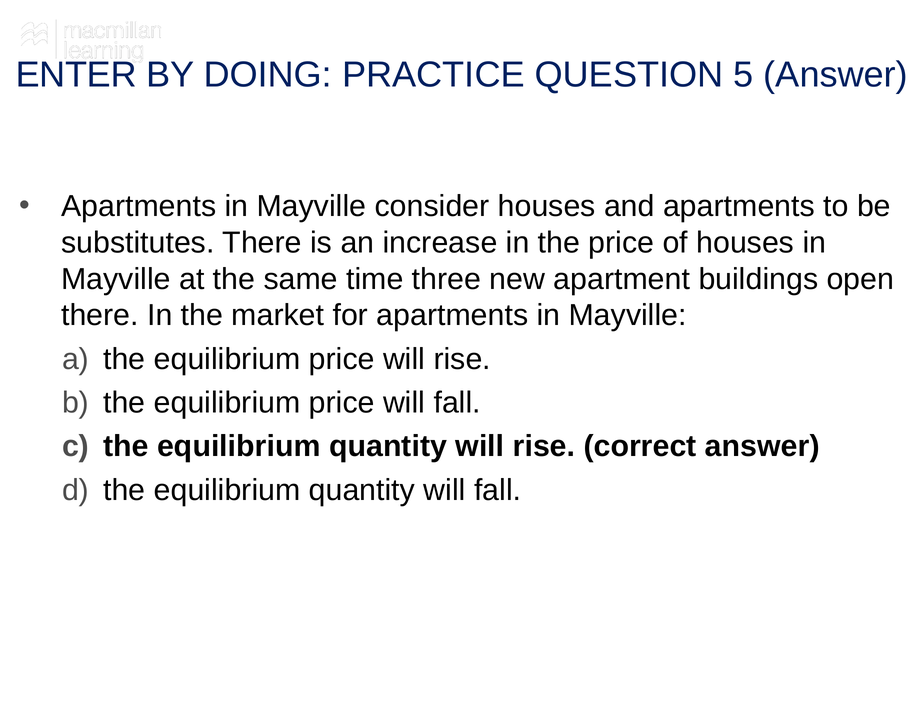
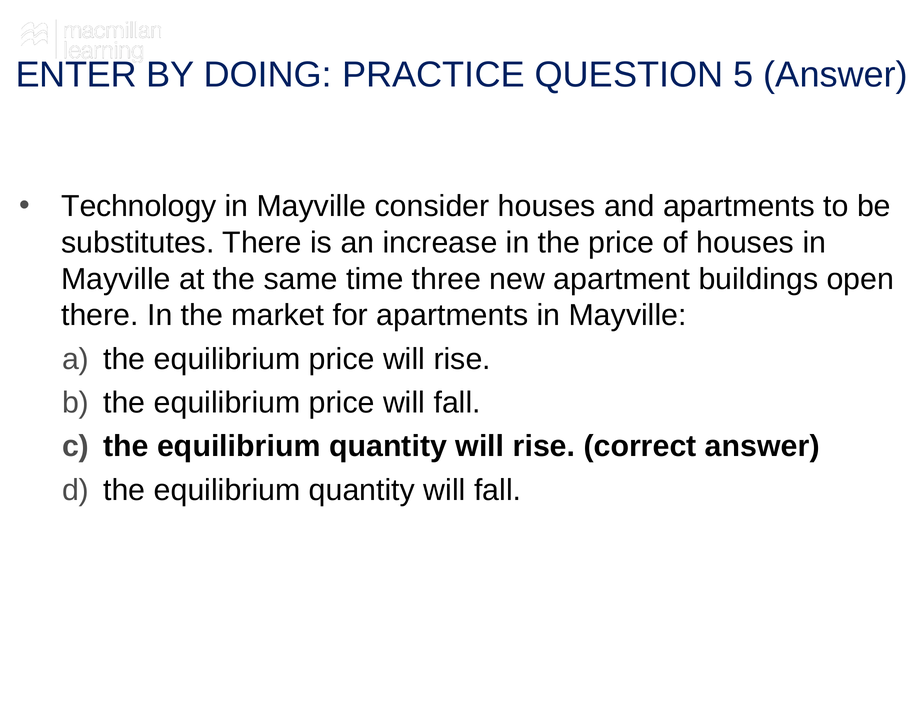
Apartments at (139, 206): Apartments -> Technology
